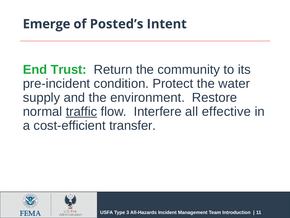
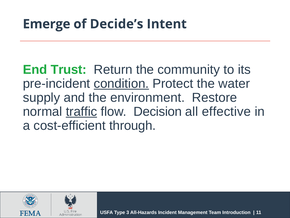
Posted’s: Posted’s -> Decide’s
condition underline: none -> present
Interfere: Interfere -> Decision
transfer: transfer -> through
